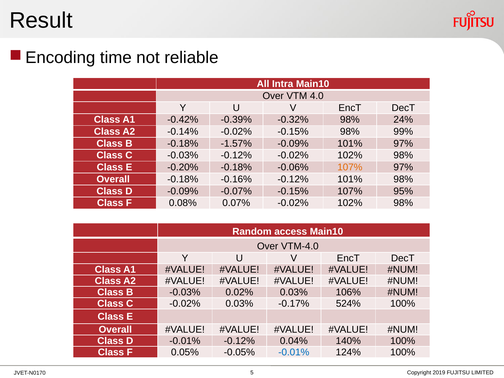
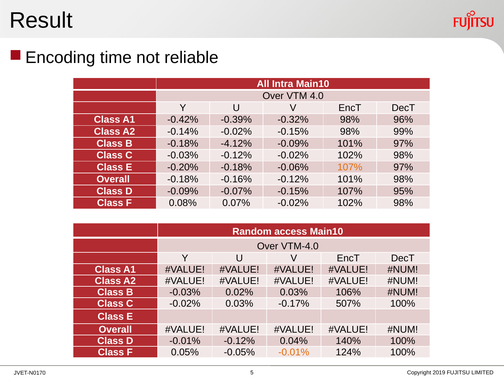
24%: 24% -> 96%
-1.57%: -1.57% -> -4.12%
524%: 524% -> 507%
-0.01% at (294, 352) colour: blue -> orange
